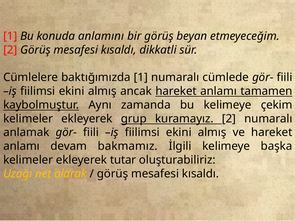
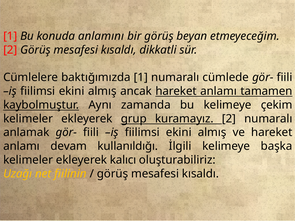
bakmamız: bakmamız -> kullanıldığı
tutar: tutar -> kalıcı
alarak: alarak -> fiilinin
